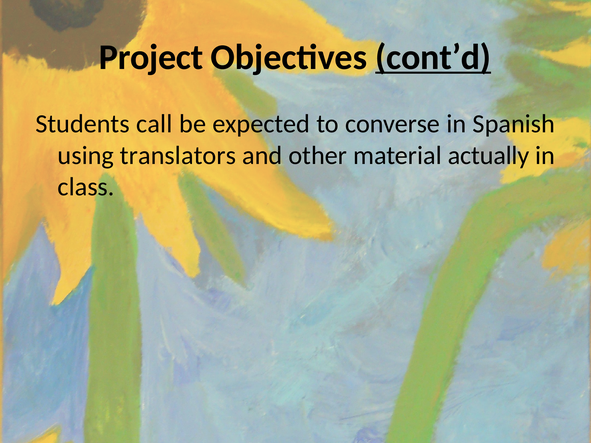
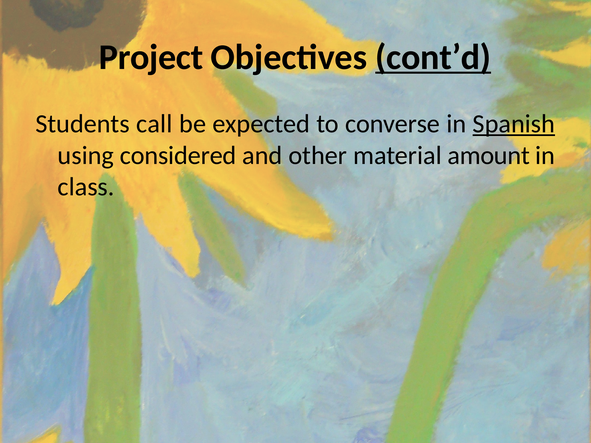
Spanish underline: none -> present
translators: translators -> considered
actually: actually -> amount
